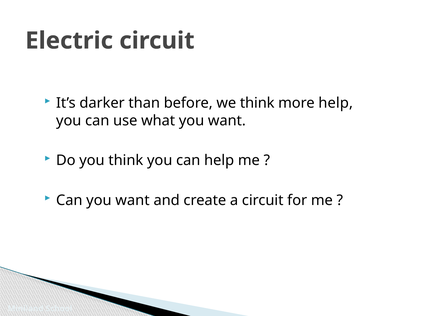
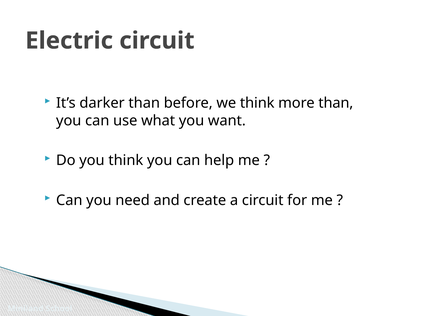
more help: help -> than
Can you want: want -> need
